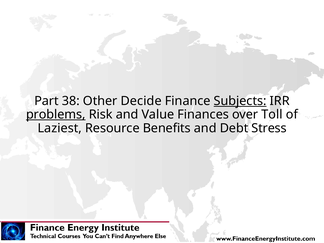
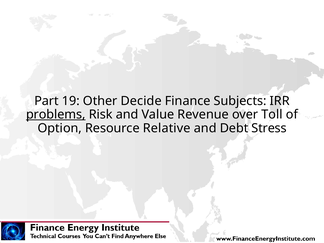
38: 38 -> 19
Subjects underline: present -> none
Finances: Finances -> Revenue
Laziest: Laziest -> Option
Benefits: Benefits -> Relative
